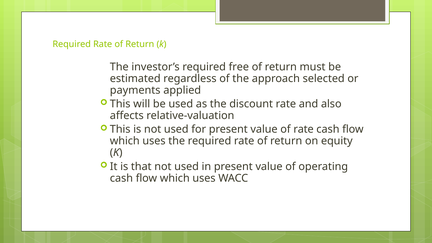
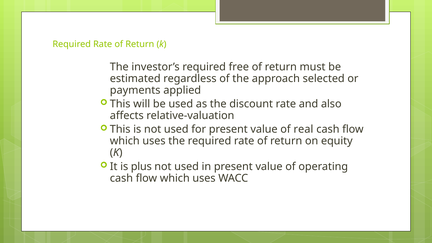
of rate: rate -> real
that: that -> plus
